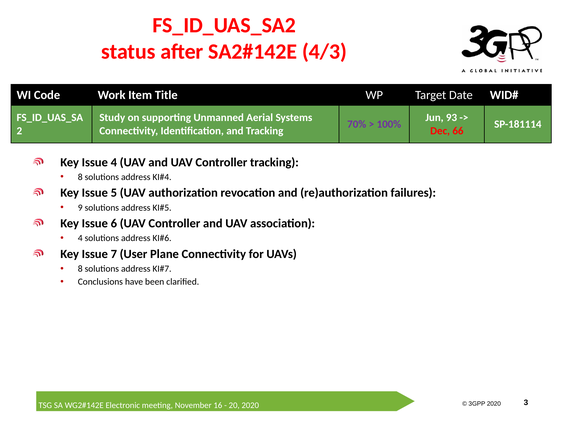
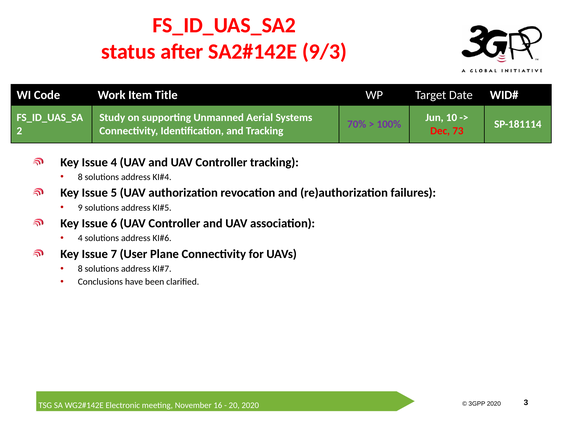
4/3: 4/3 -> 9/3
93: 93 -> 10
66: 66 -> 73
